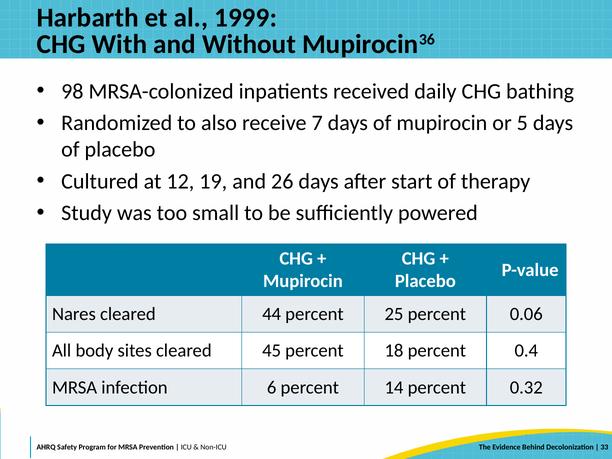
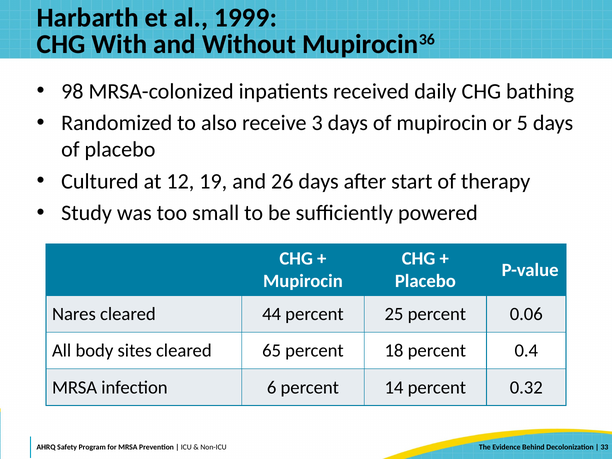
7: 7 -> 3
45: 45 -> 65
